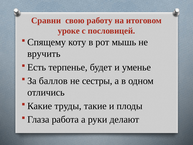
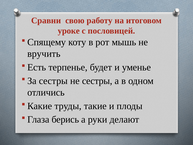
баллов at (53, 81): баллов -> сестры
работа: работа -> берись
